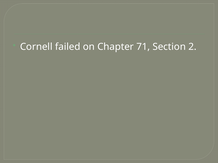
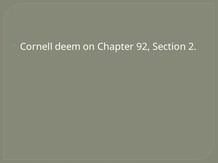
failed: failed -> deem
71: 71 -> 92
